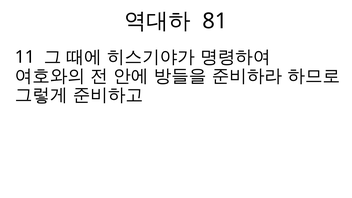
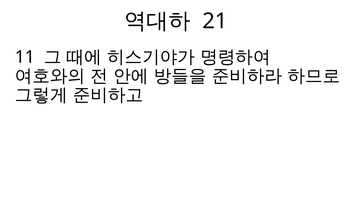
81: 81 -> 21
